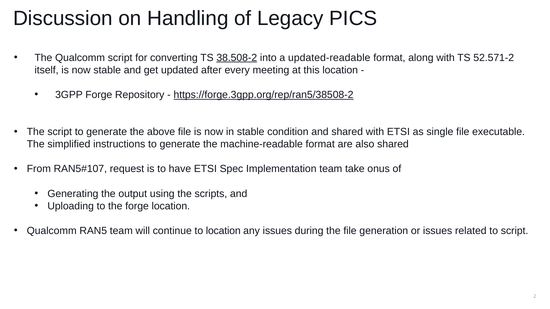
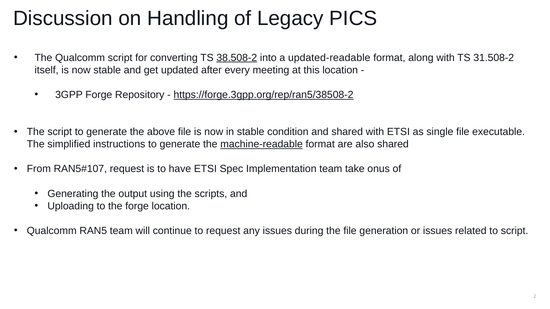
52.571-2: 52.571-2 -> 31.508-2
machine-readable underline: none -> present
to location: location -> request
